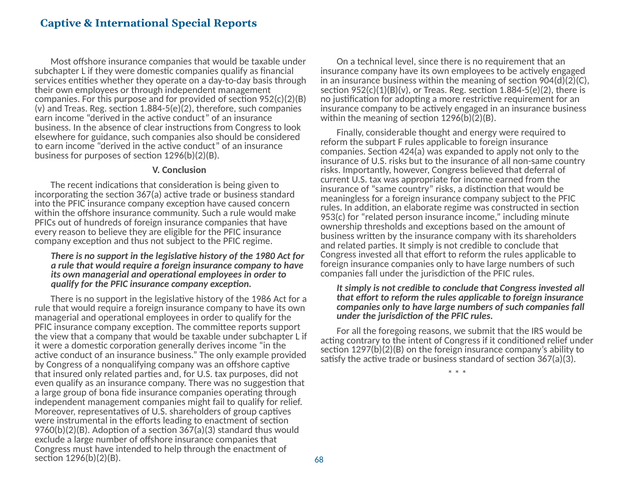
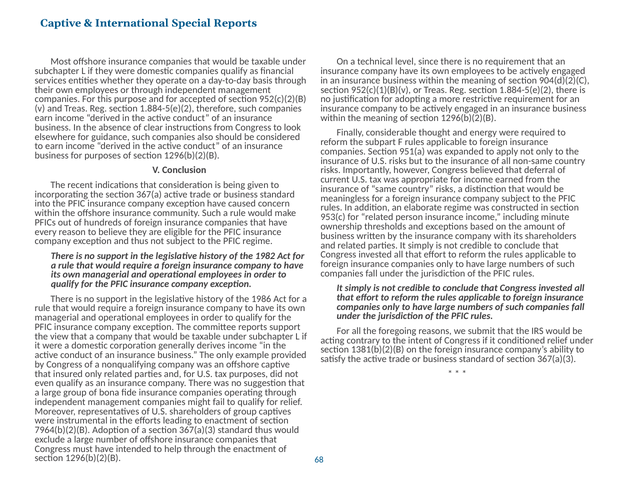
for provided: provided -> accepted
424(a: 424(a -> 951(a
1980: 1980 -> 1982
1297(b)(2)(B: 1297(b)(2)(B -> 1381(b)(2)(B
9760(b)(2)(B: 9760(b)(2)(B -> 7964(b)(2)(B
